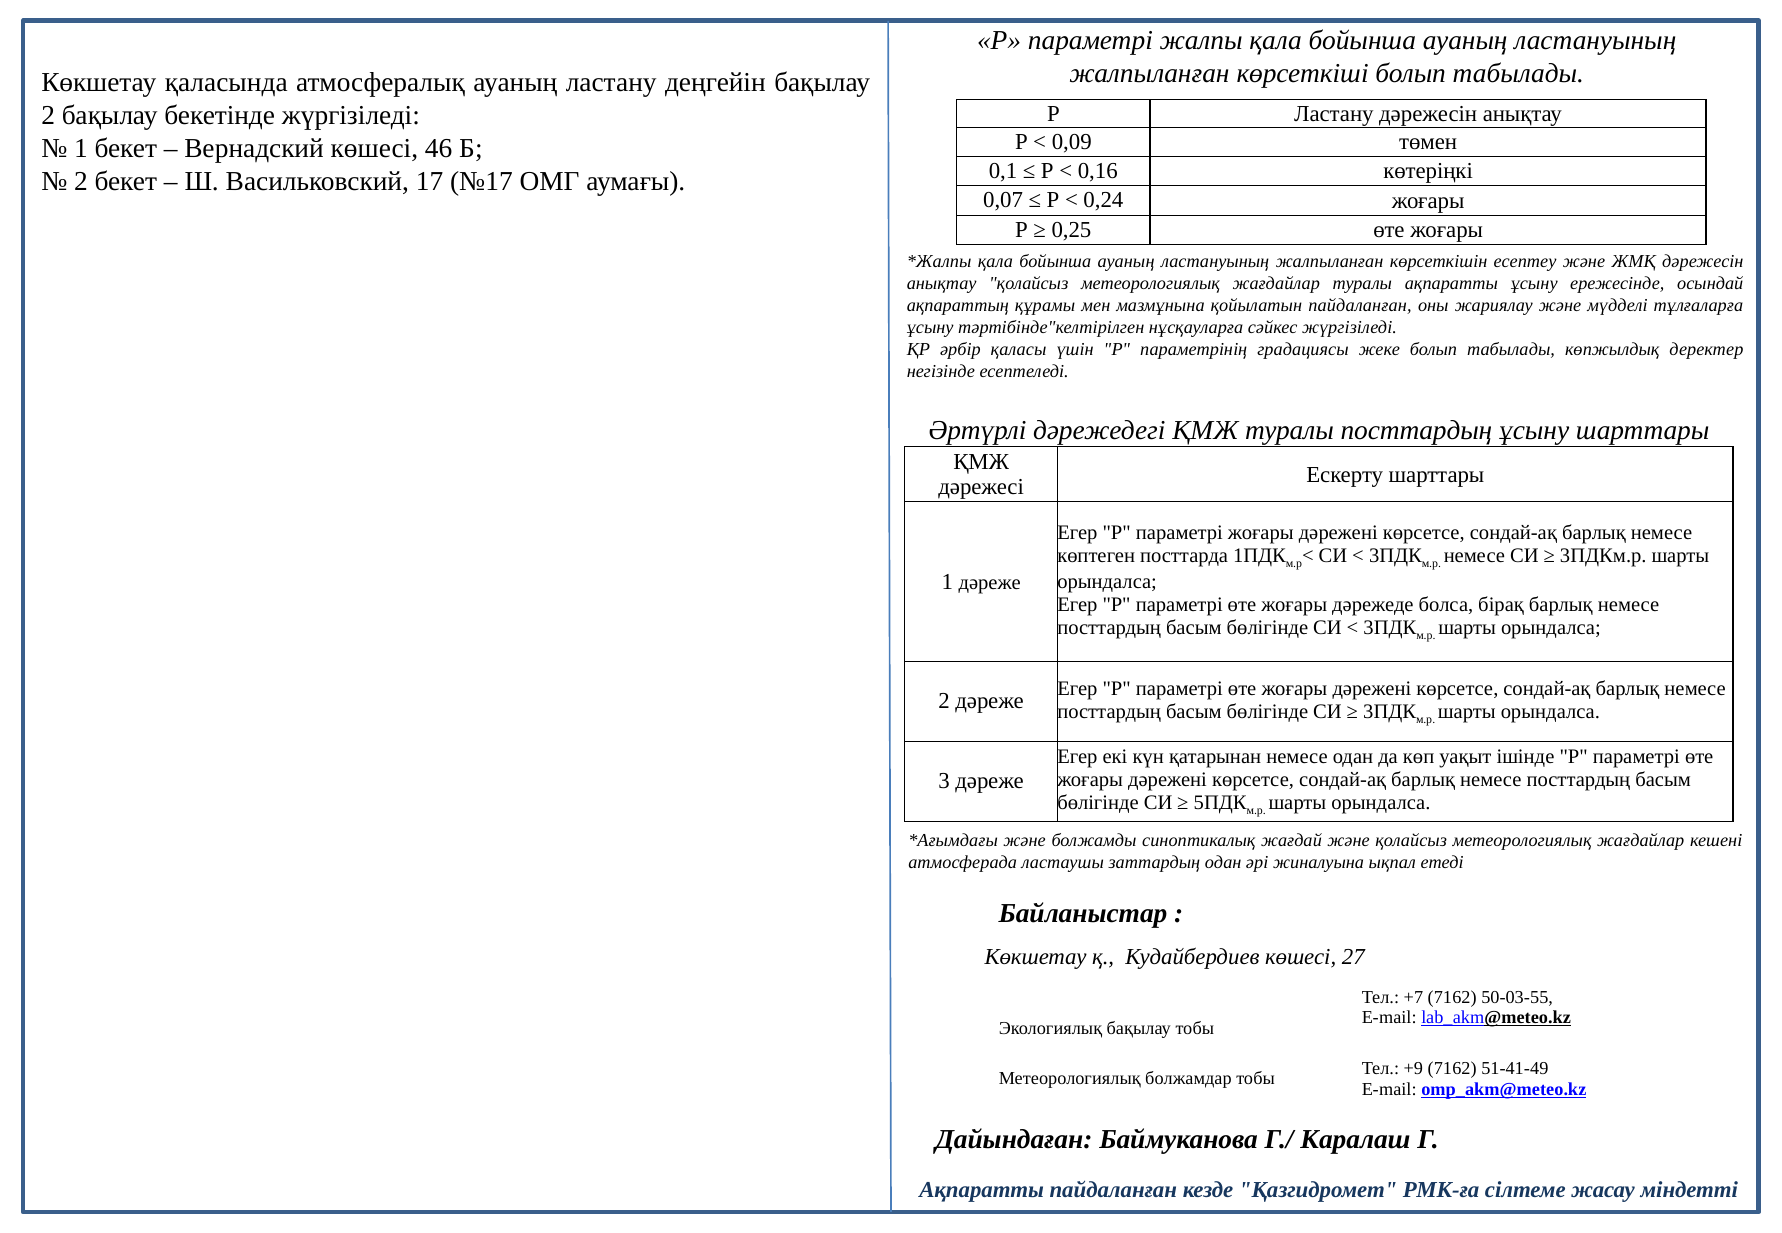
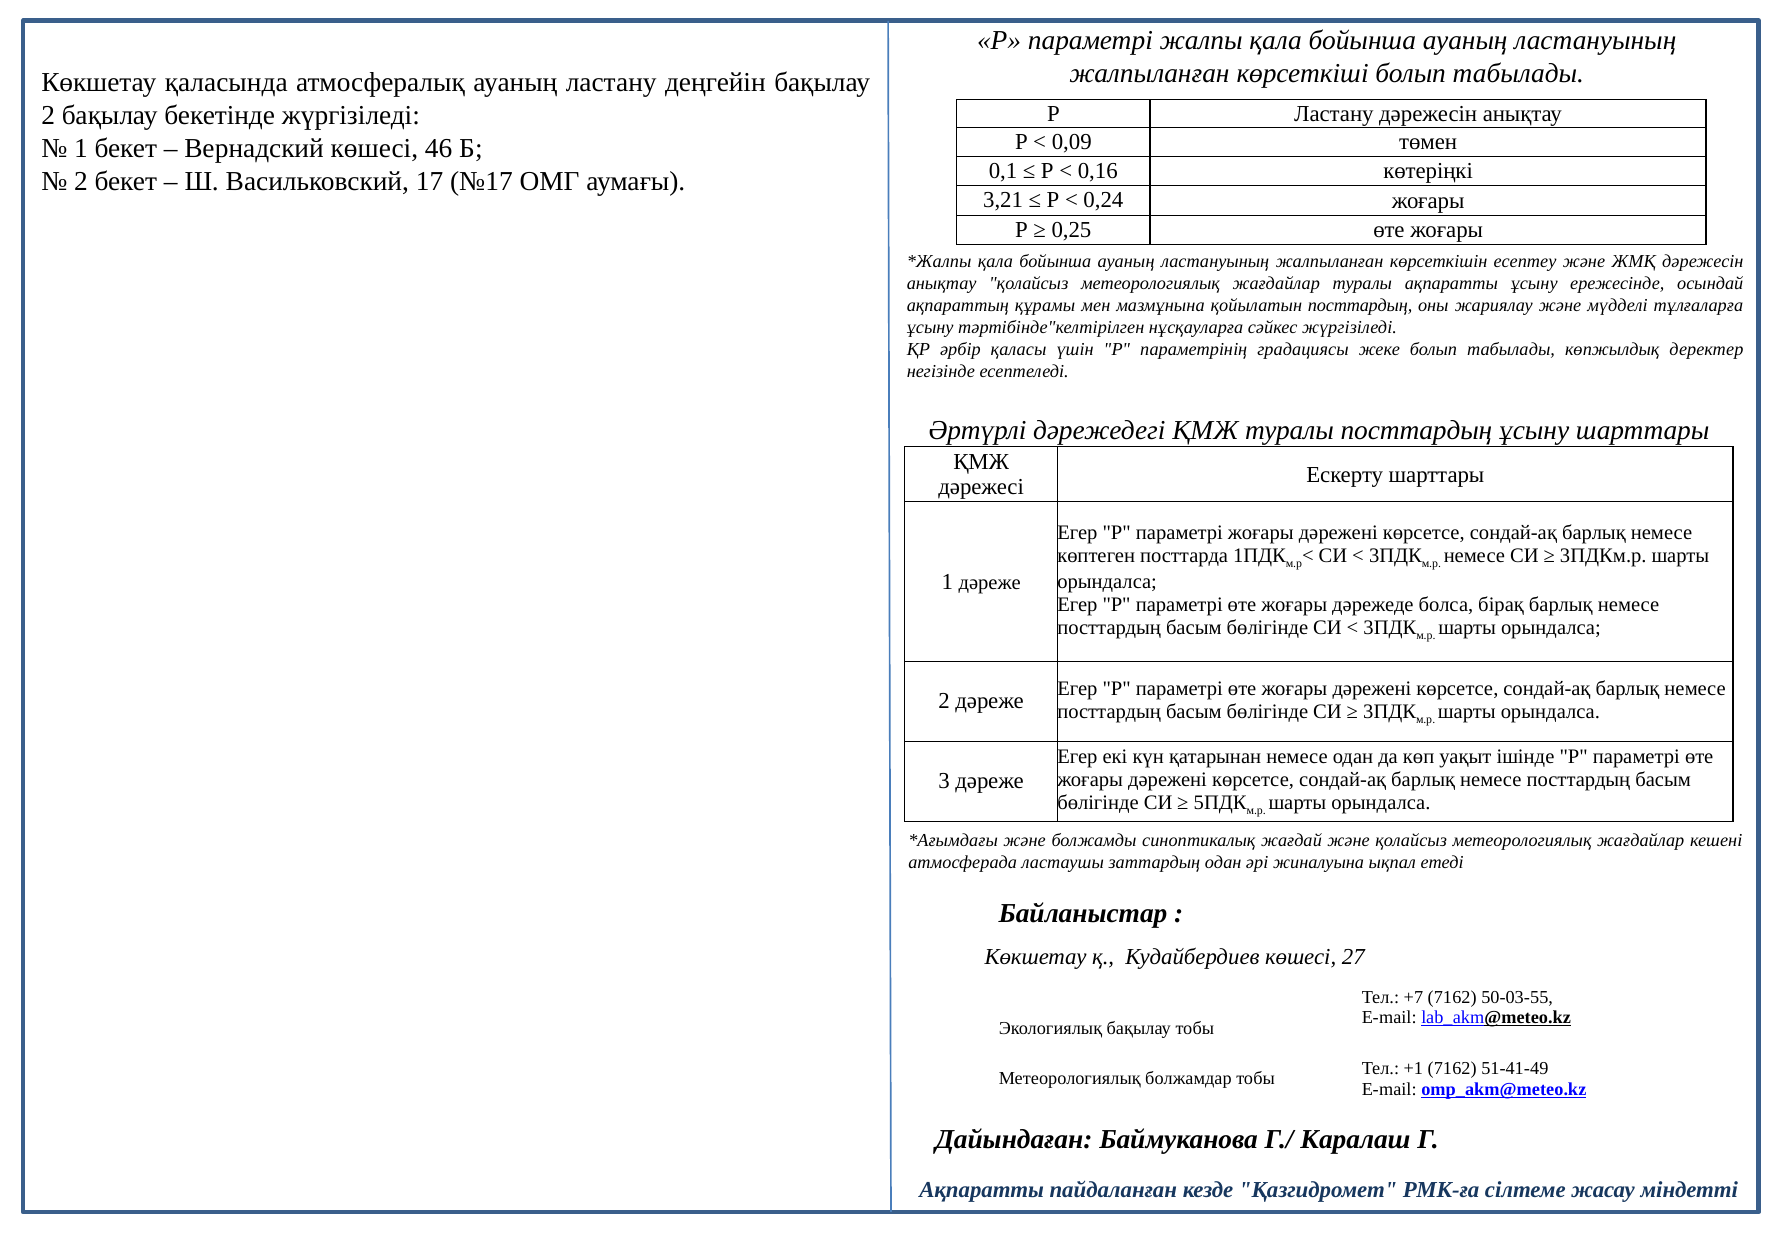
0,07: 0,07 -> 3,21
қойылатын пайдаланған: пайдаланған -> посттардың
+9: +9 -> +1
